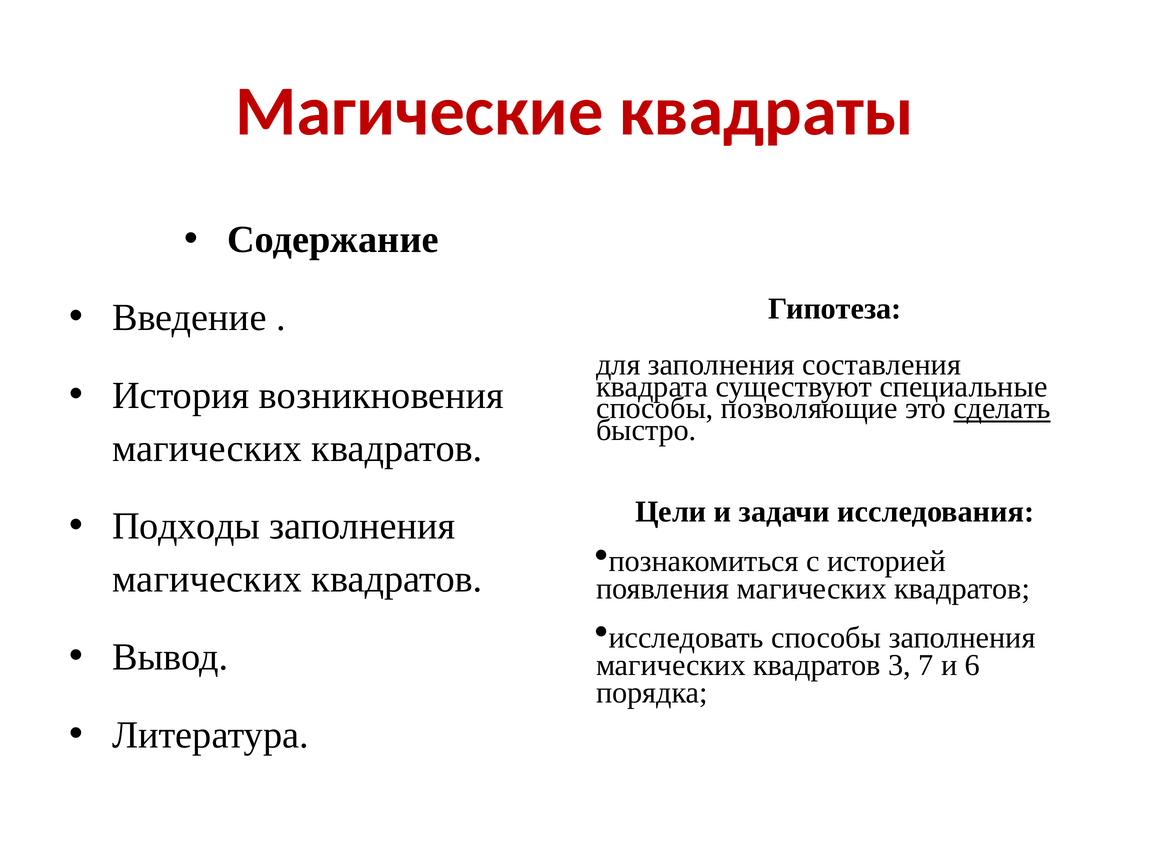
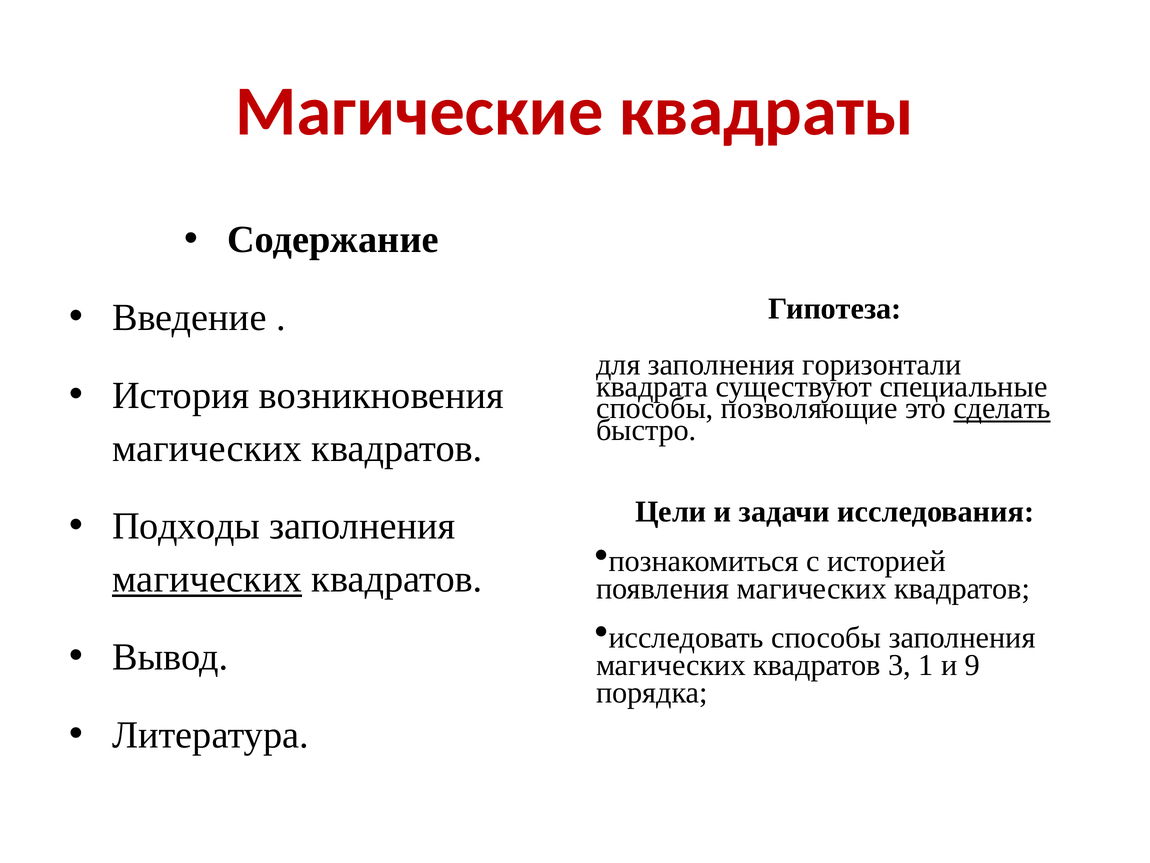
составления: составления -> горизонтали
магических at (207, 579) underline: none -> present
7: 7 -> 1
6: 6 -> 9
